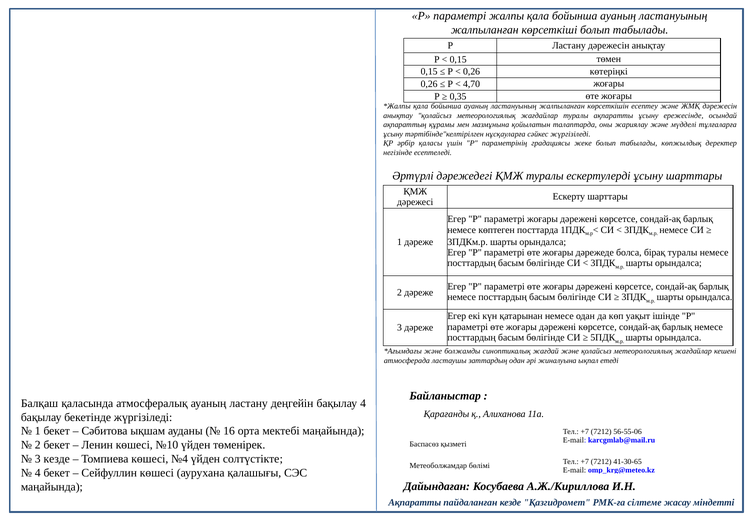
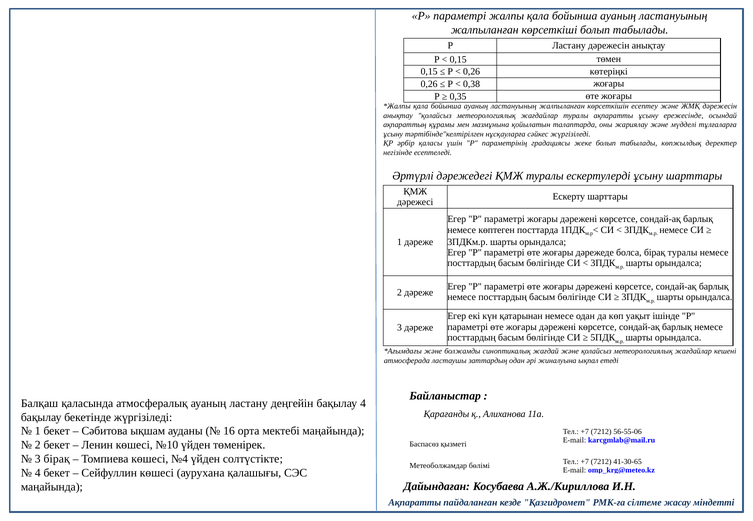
4,70: 4,70 -> 0,38
3 кезде: кезде -> бірақ
